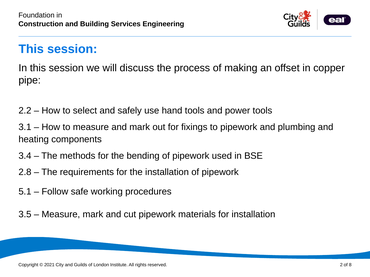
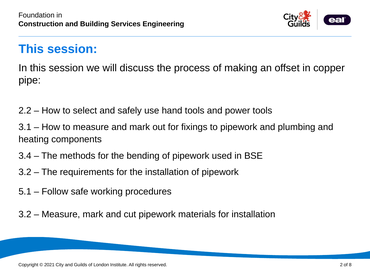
2.8 at (25, 172): 2.8 -> 3.2
3.5 at (25, 215): 3.5 -> 3.2
